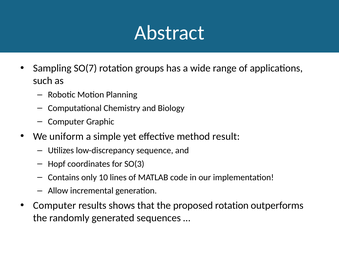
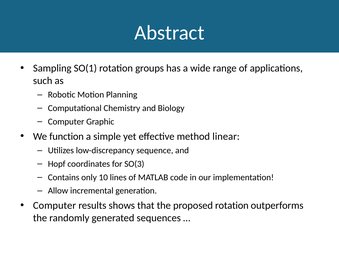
SO(7: SO(7 -> SO(1
uniform: uniform -> function
result: result -> linear
